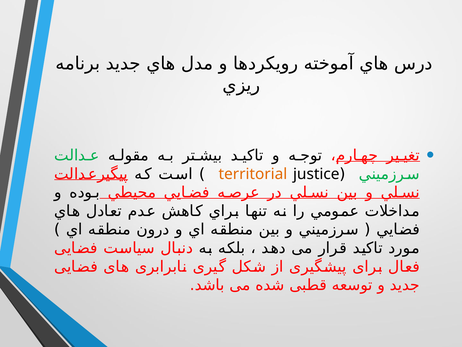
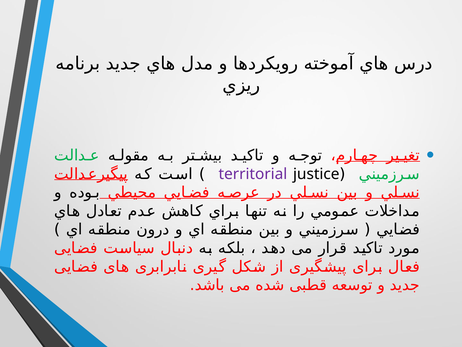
territorial colour: orange -> purple
